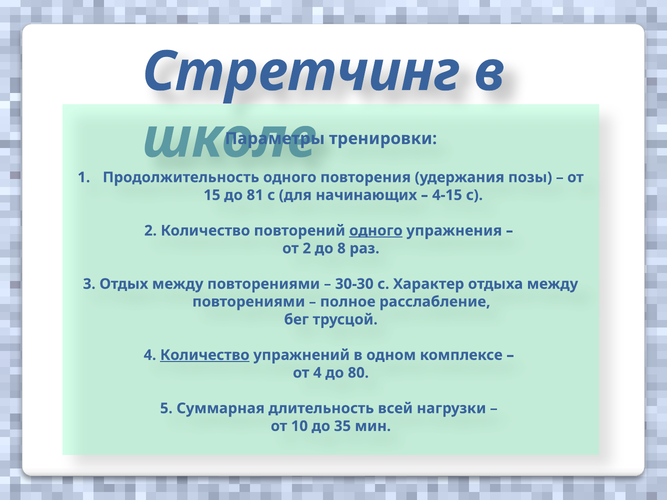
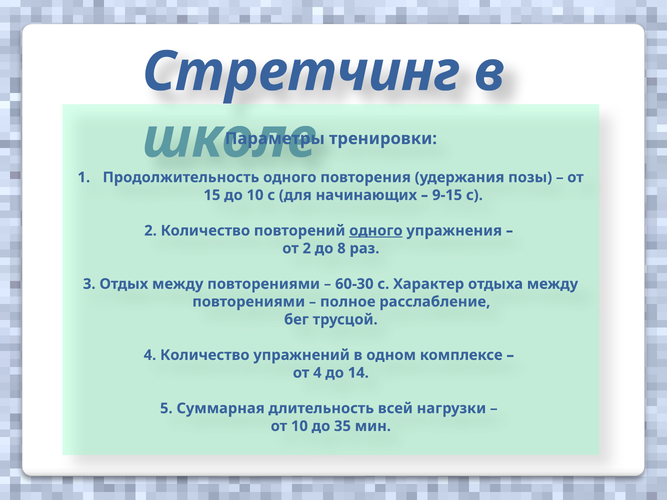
до 81: 81 -> 10
4-15: 4-15 -> 9-15
30-30: 30-30 -> 60-30
Количество at (205, 355) underline: present -> none
80: 80 -> 14
